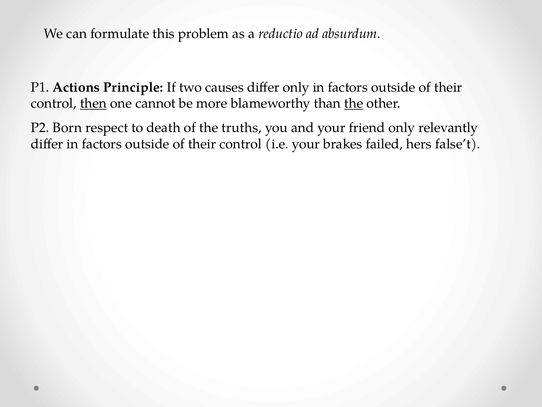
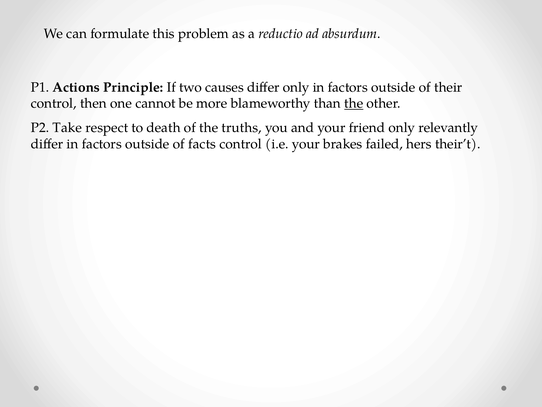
then underline: present -> none
Born: Born -> Take
their at (202, 144): their -> facts
false’t: false’t -> their’t
